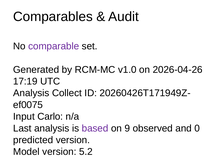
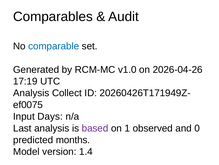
comparable colour: purple -> blue
Carlo: Carlo -> Days
9: 9 -> 1
predicted version: version -> months
5.2: 5.2 -> 1.4
